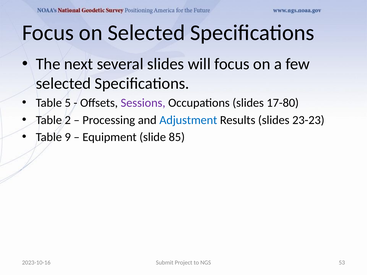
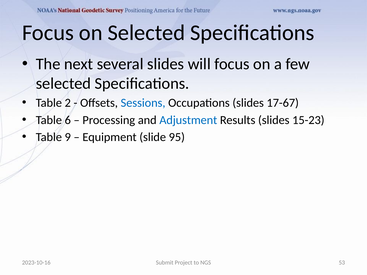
5: 5 -> 2
Sessions colour: purple -> blue
17-80: 17-80 -> 17-67
2: 2 -> 6
23-23: 23-23 -> 15-23
85: 85 -> 95
